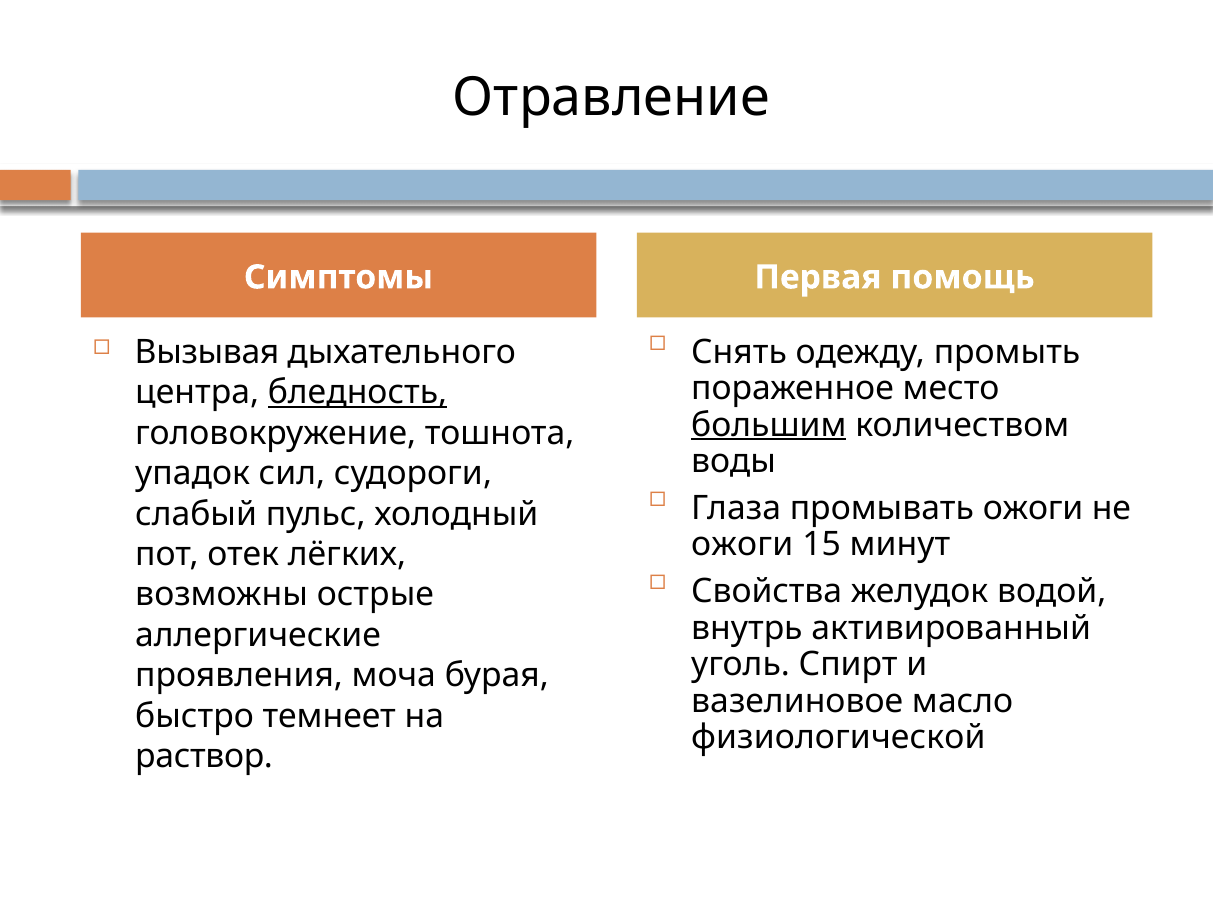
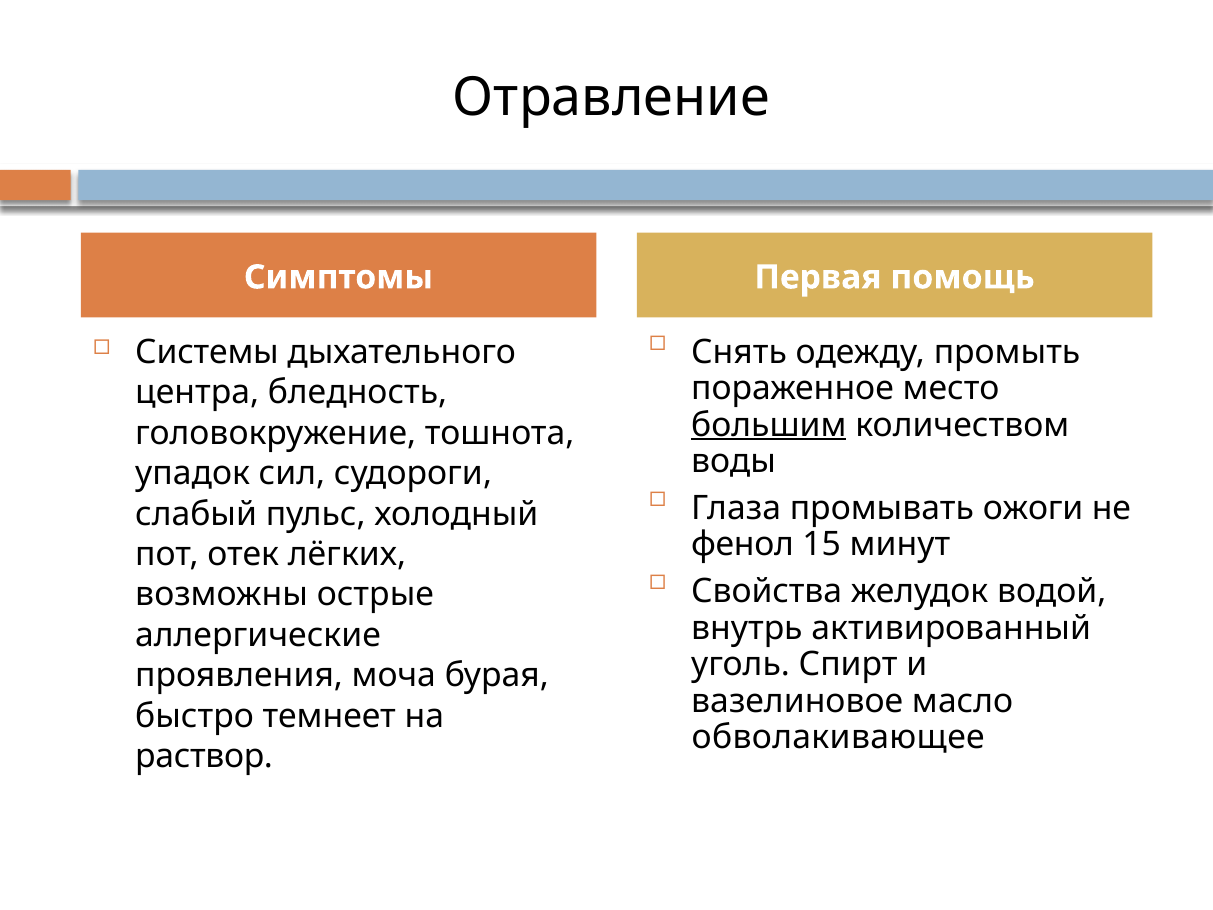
Вызывая: Вызывая -> Системы
бледность underline: present -> none
ожоги at (742, 545): ожоги -> фенол
физиологической: физиологической -> обволакивающее
